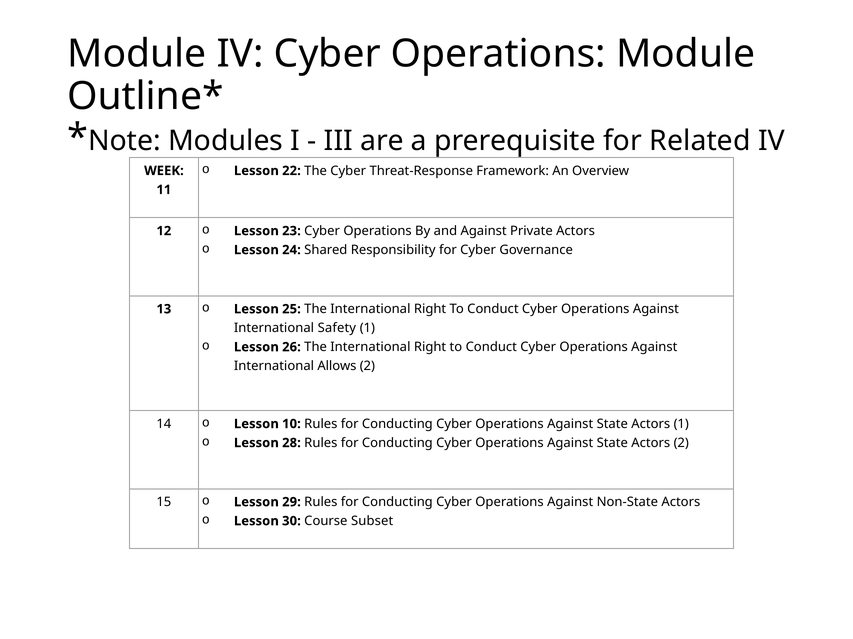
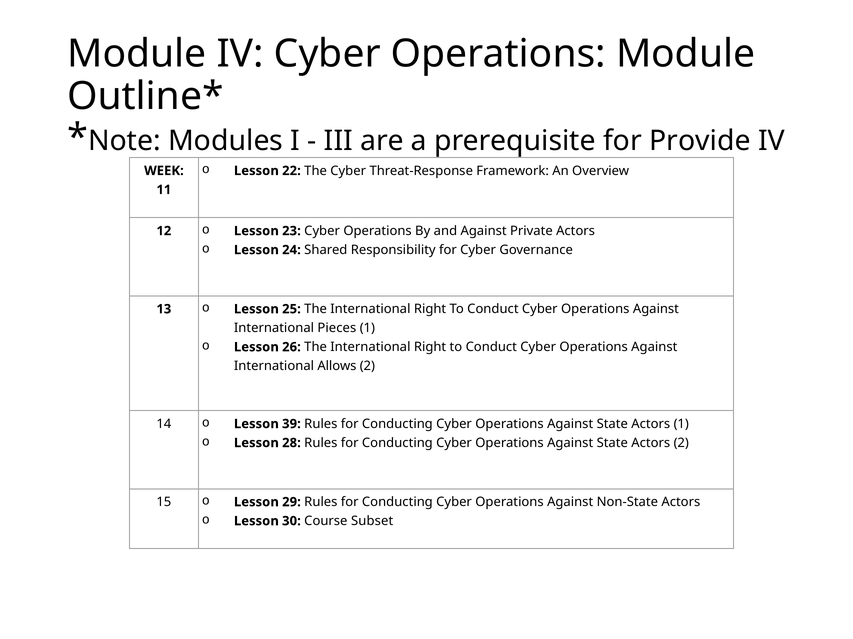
Related: Related -> Provide
Safety: Safety -> Pieces
10: 10 -> 39
